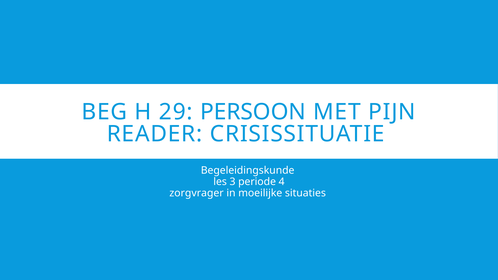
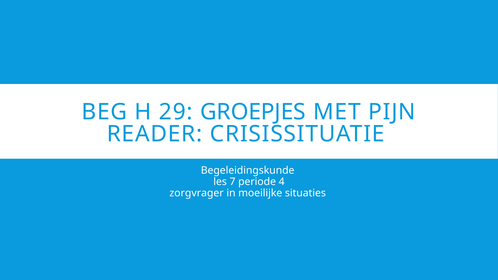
PERSOON: PERSOON -> GROEPJES
3: 3 -> 7
